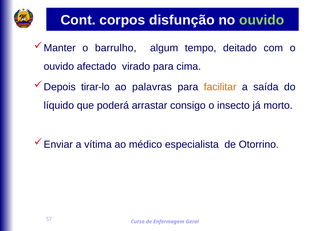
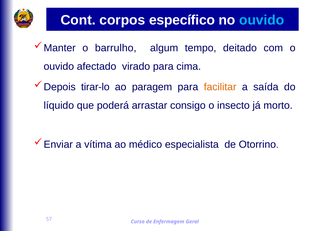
disfunção: disfunção -> específico
ouvido at (262, 20) colour: light green -> light blue
palavras: palavras -> paragem
